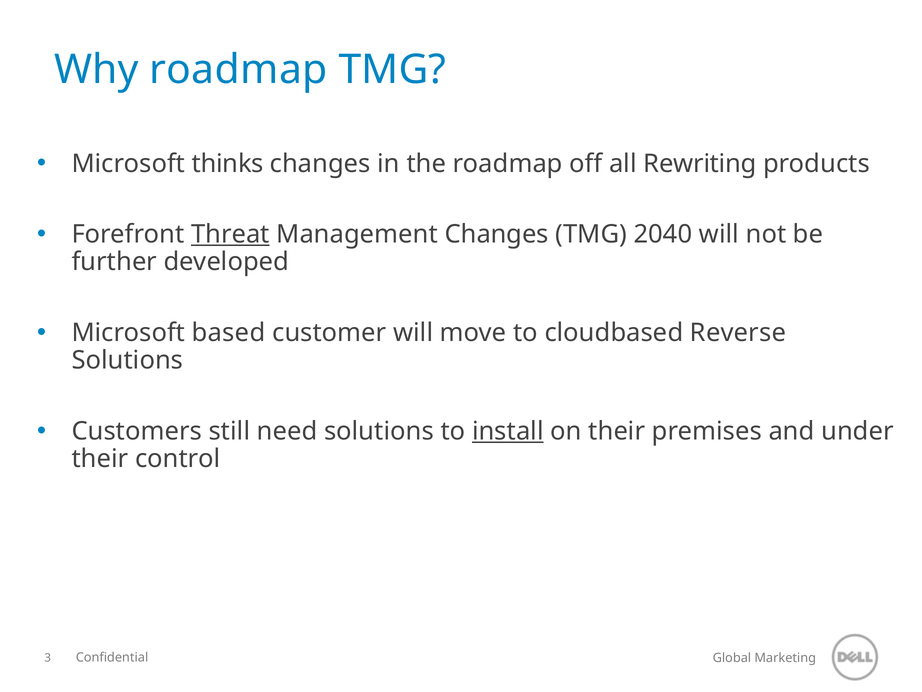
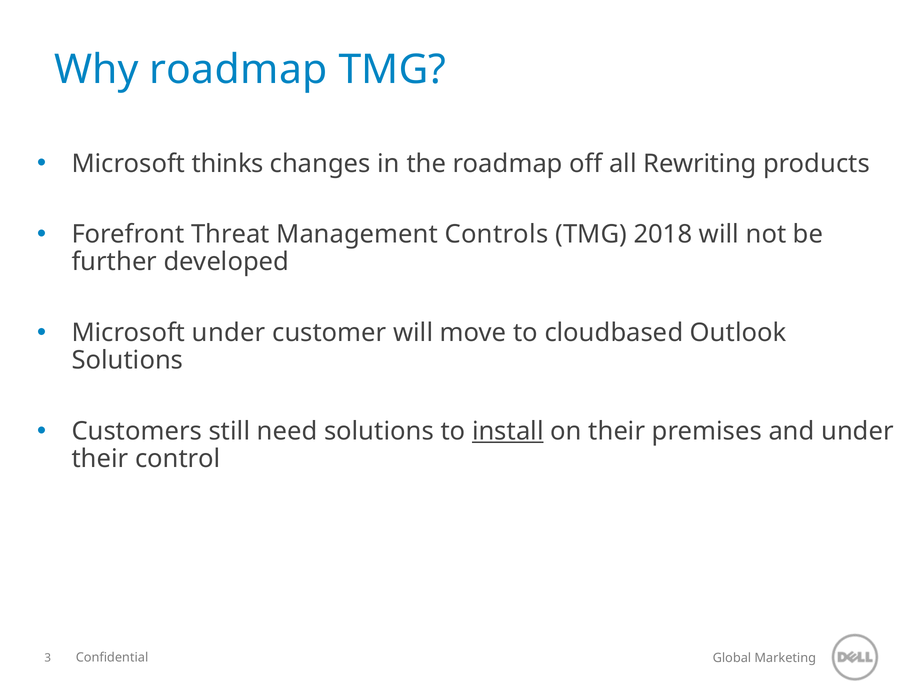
Threat underline: present -> none
Management Changes: Changes -> Controls
2040: 2040 -> 2018
Microsoft based: based -> under
Reverse: Reverse -> Outlook
